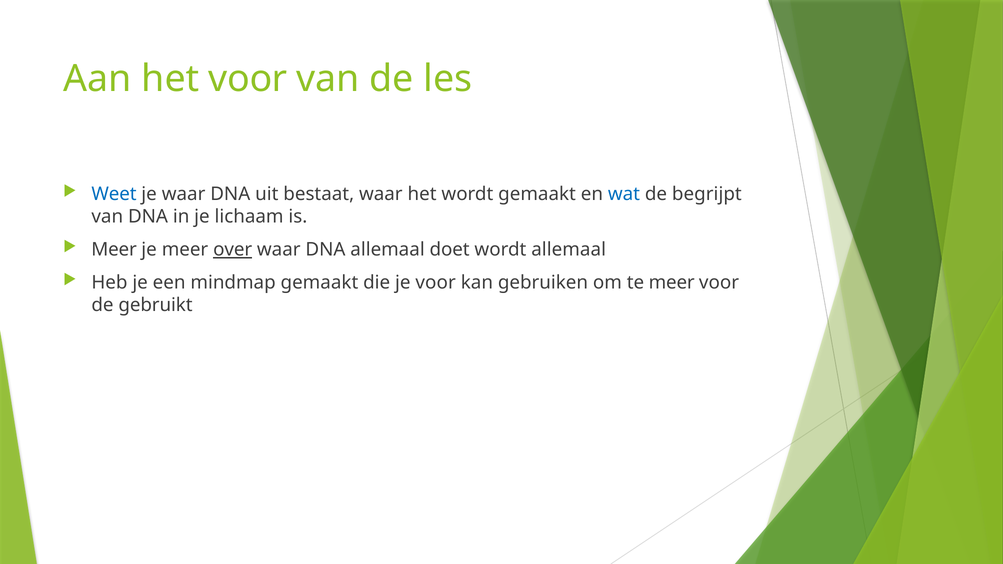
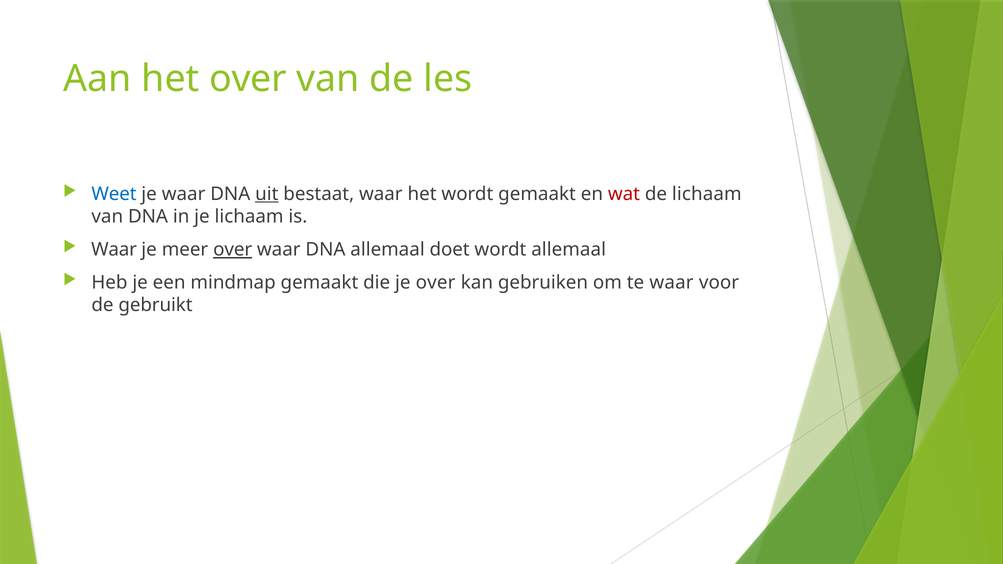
het voor: voor -> over
uit underline: none -> present
wat colour: blue -> red
de begrijpt: begrijpt -> lichaam
Meer at (114, 250): Meer -> Waar
je voor: voor -> over
te meer: meer -> waar
